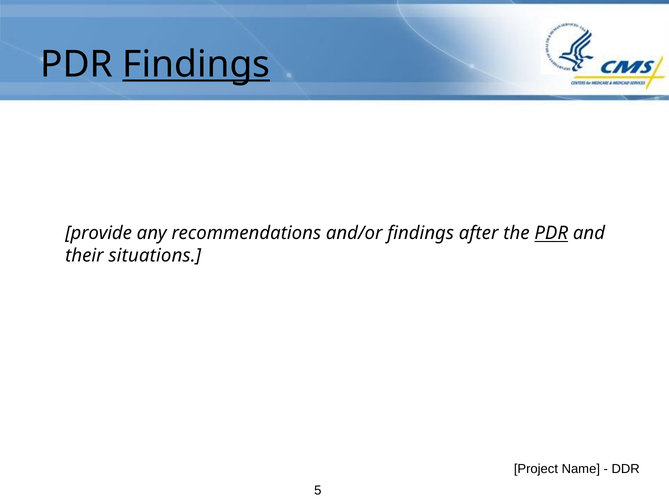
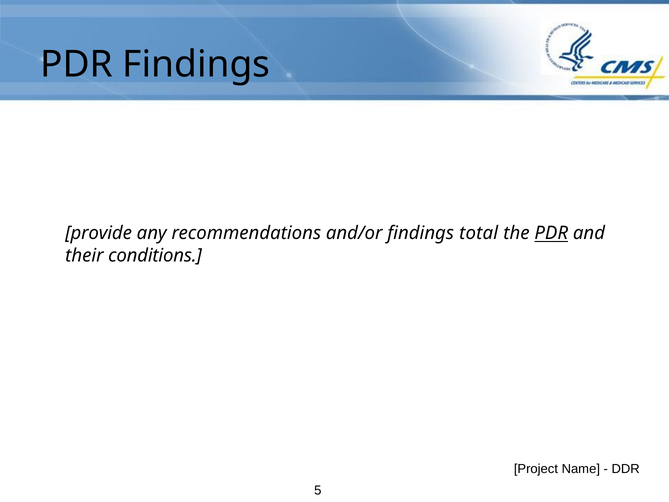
Findings at (196, 64) underline: present -> none
after: after -> total
situations: situations -> conditions
